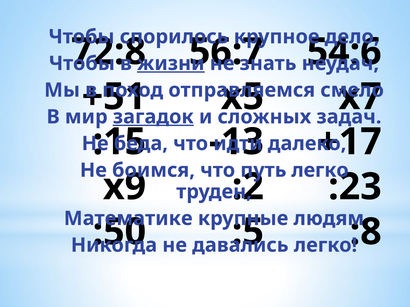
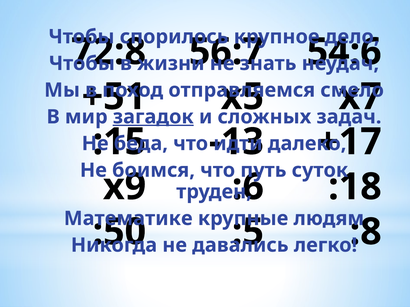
жизни underline: present -> none
путь легко: легко -> суток
:2: :2 -> :6
:23: :23 -> :18
